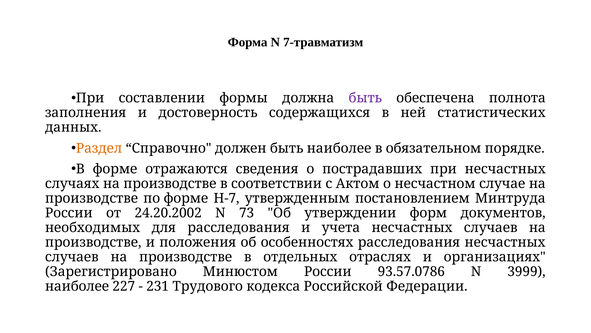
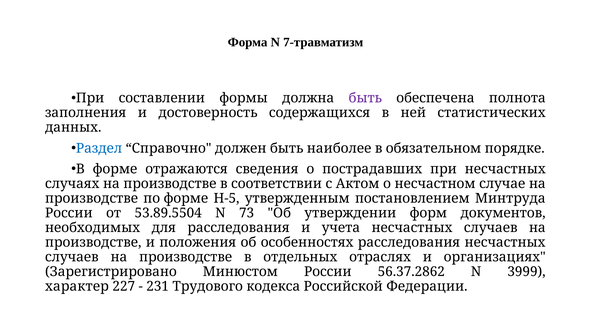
Раздел colour: orange -> blue
Н-7: Н-7 -> Н-5
24.20.2002: 24.20.2002 -> 53.89.5504
93.57.0786: 93.57.0786 -> 56.37.2862
наиболее at (77, 286): наиболее -> характер
